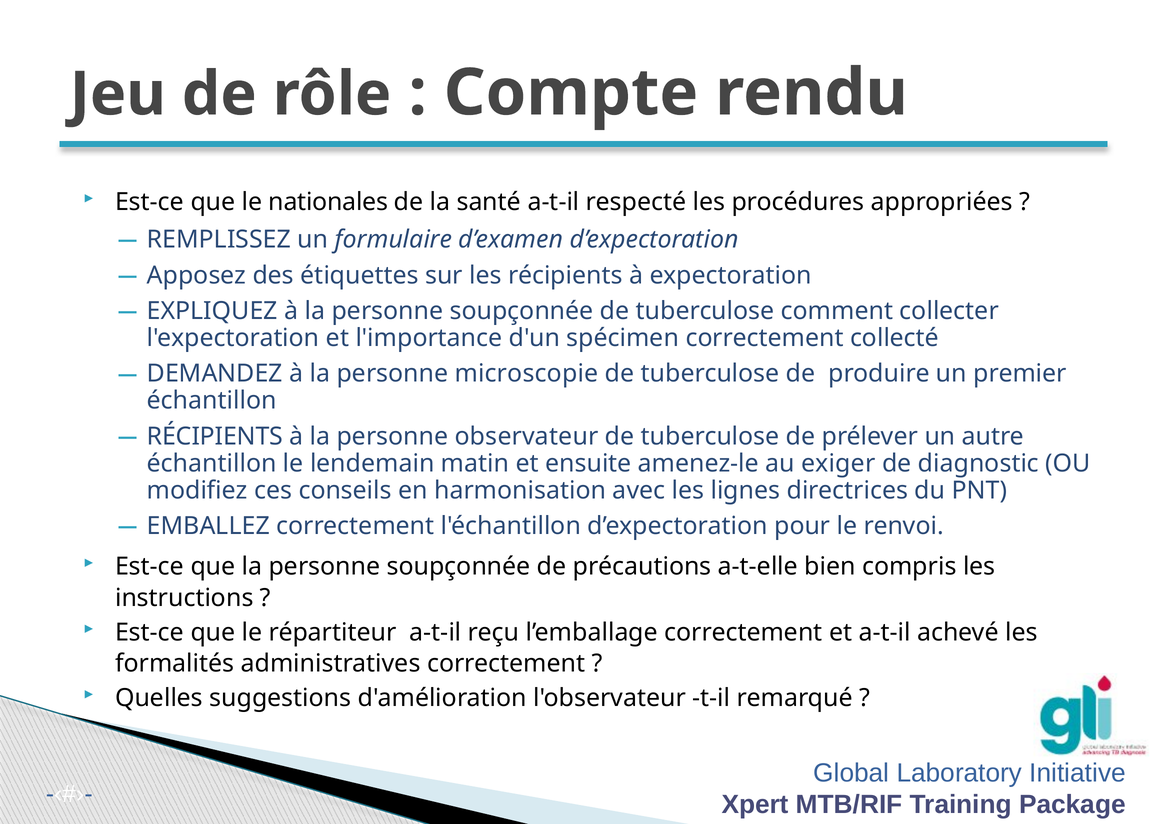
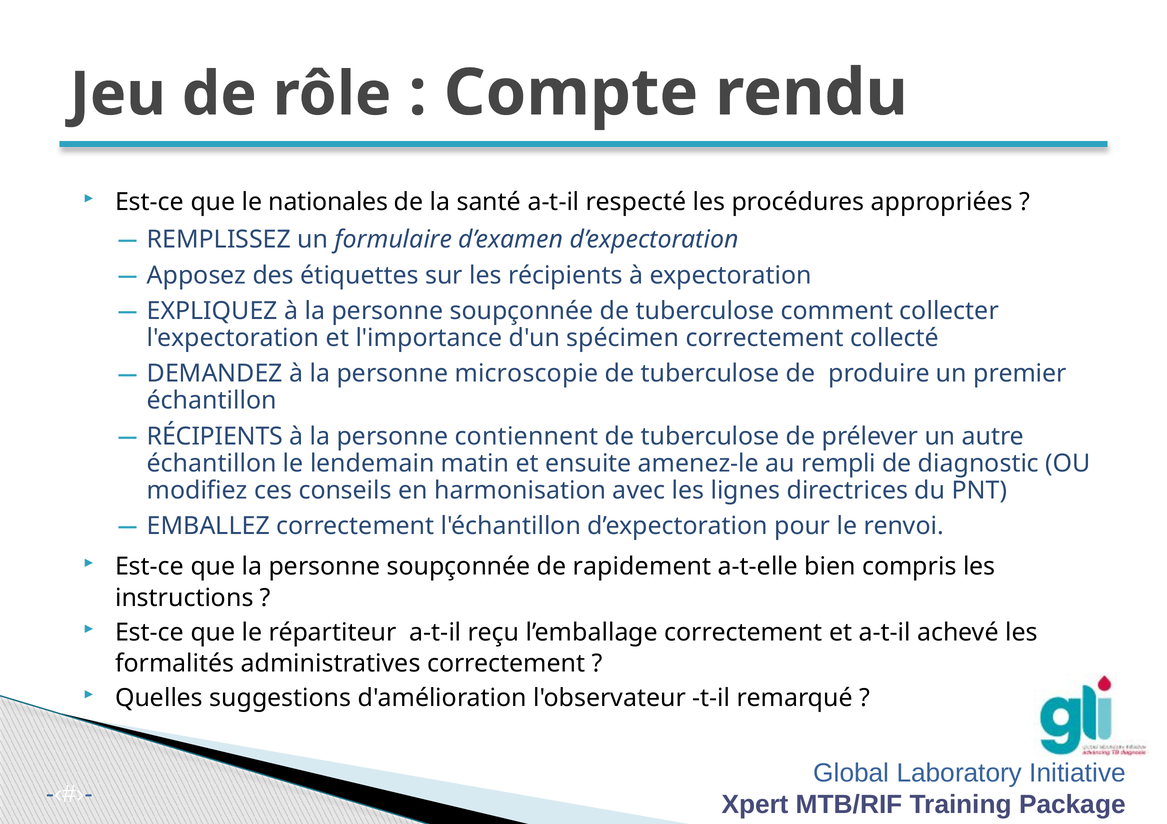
observateur: observateur -> contiennent
exiger: exiger -> rempli
précautions: précautions -> rapidement
